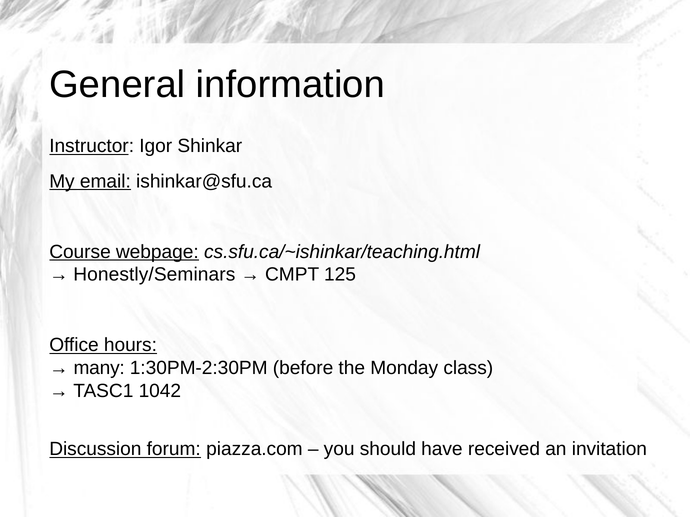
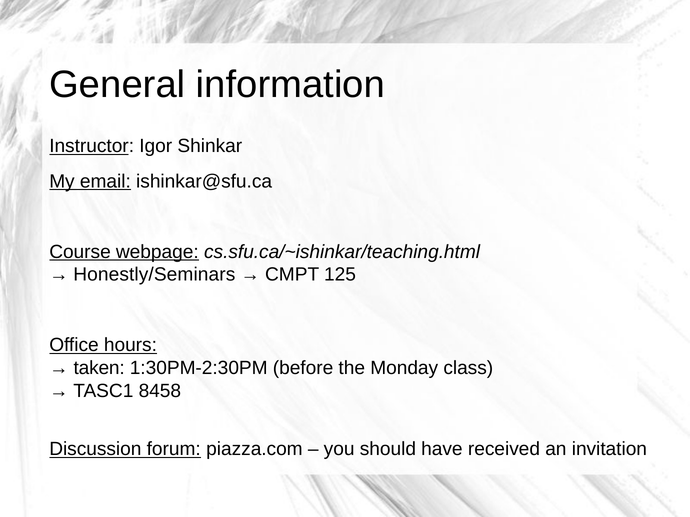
many: many -> taken
1042: 1042 -> 8458
